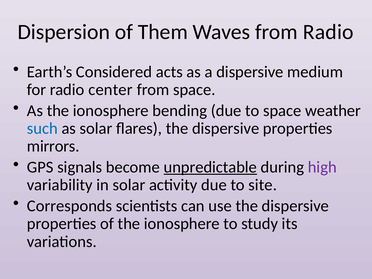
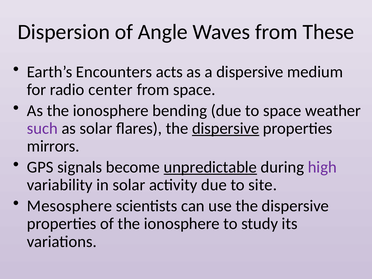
Them: Them -> Angle
from Radio: Radio -> These
Considered: Considered -> Encounters
such colour: blue -> purple
dispersive at (226, 128) underline: none -> present
Corresponds: Corresponds -> Mesosphere
